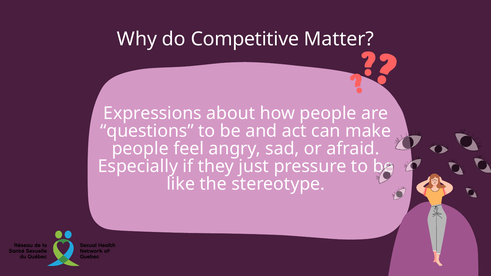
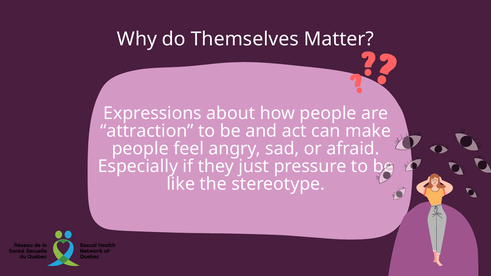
Competitive: Competitive -> Themselves
questions: questions -> attraction
